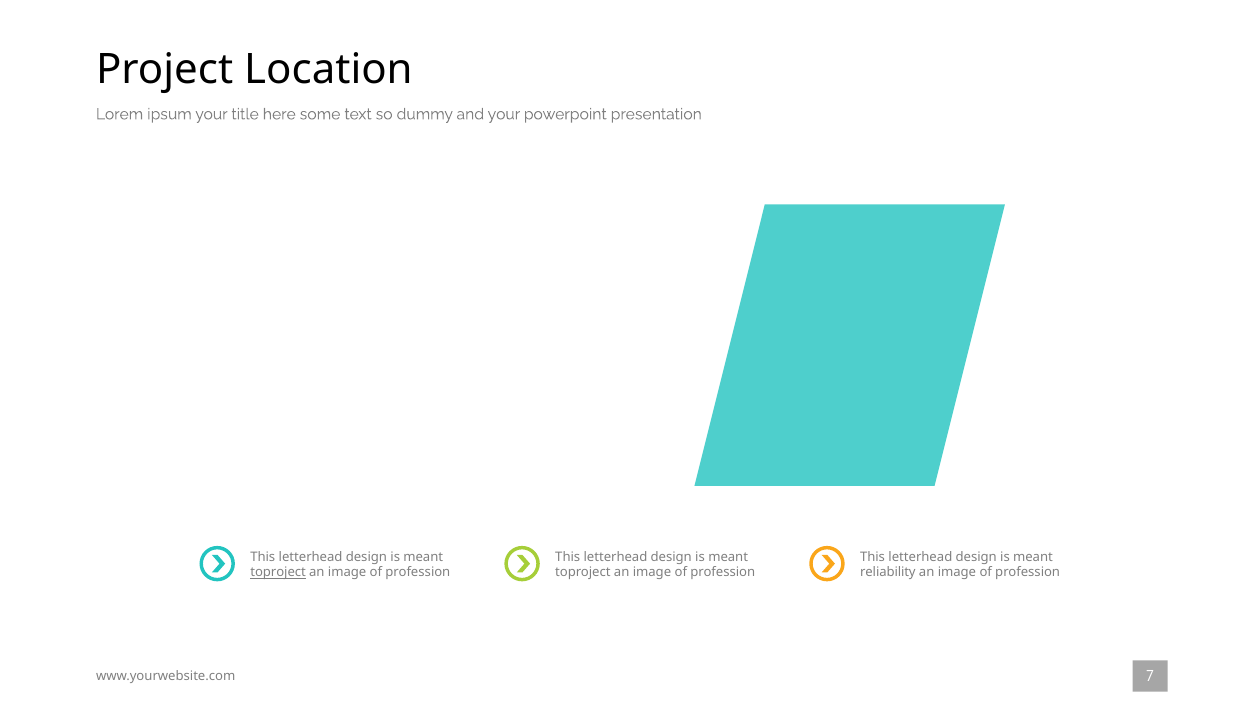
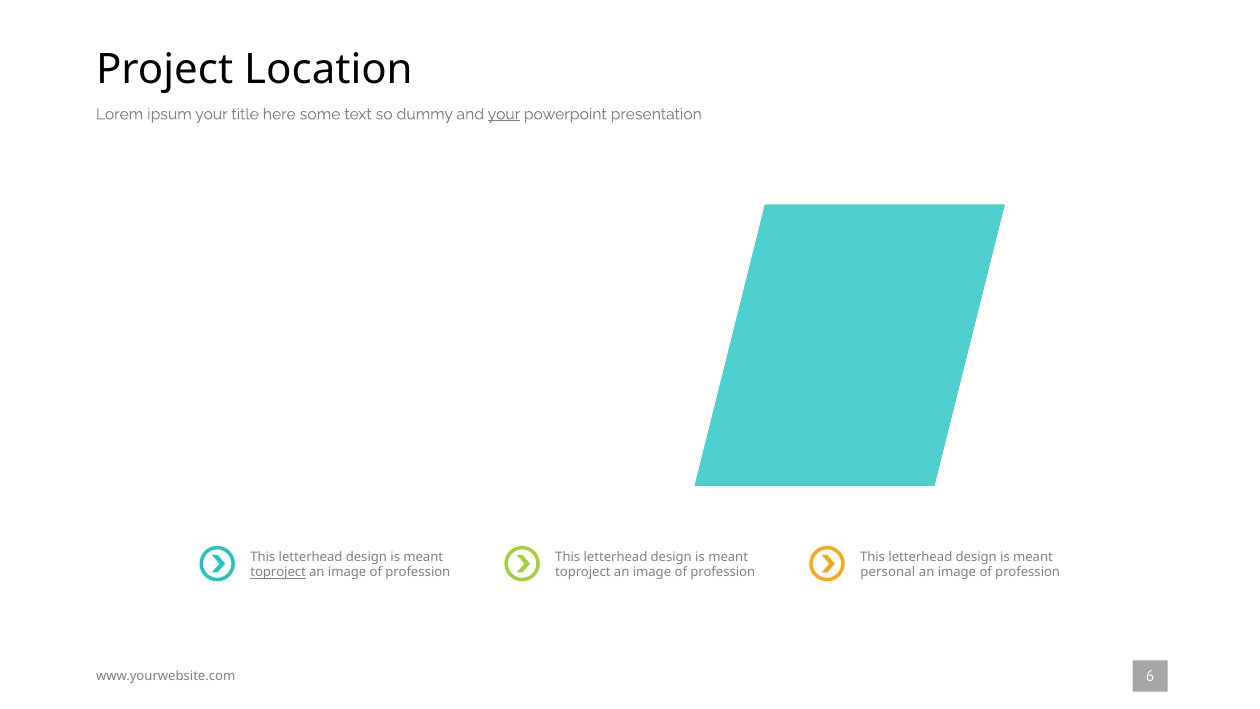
your at (504, 114) underline: none -> present
reliability: reliability -> personal
7: 7 -> 6
